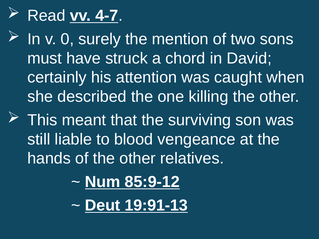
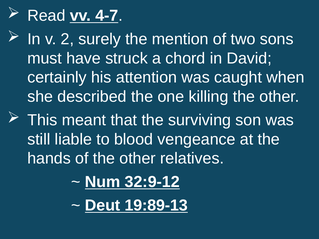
0: 0 -> 2
85:9-12: 85:9-12 -> 32:9-12
19:91-13: 19:91-13 -> 19:89-13
